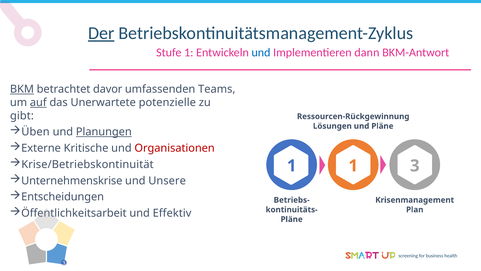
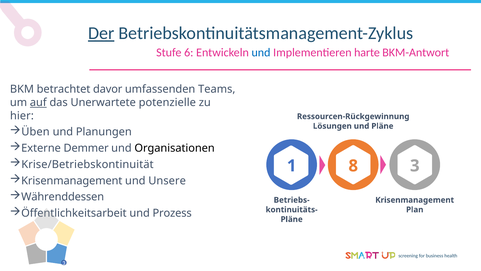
Stufe 1: 1 -> 6
dann: dann -> harte
BKM underline: present -> none
gibt: gibt -> hier
Planungen underline: present -> none
Kritische: Kritische -> Demmer
Organisationen colour: red -> black
1 1: 1 -> 8
Unternehmenskrise at (72, 180): Unternehmenskrise -> Krisenmanagement
Entscheidungen: Entscheidungen -> Währenddessen
Effektiv: Effektiv -> Prozess
